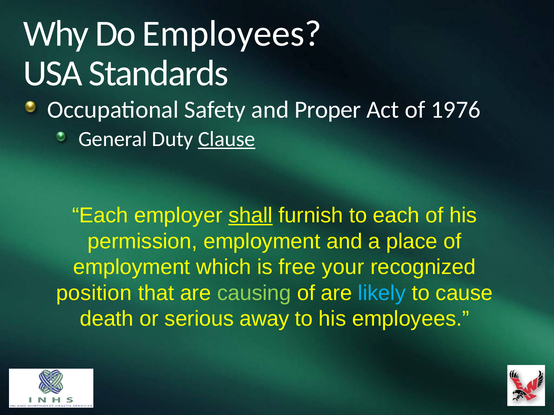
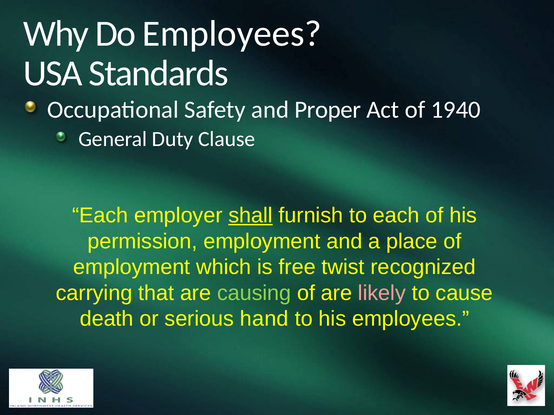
1976: 1976 -> 1940
Clause underline: present -> none
your: your -> twist
position: position -> carrying
likely colour: light blue -> pink
away: away -> hand
